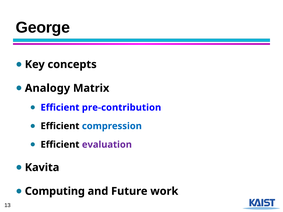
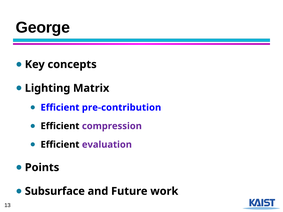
Analogy: Analogy -> Lighting
compression colour: blue -> purple
Kavita: Kavita -> Points
Computing: Computing -> Subsurface
